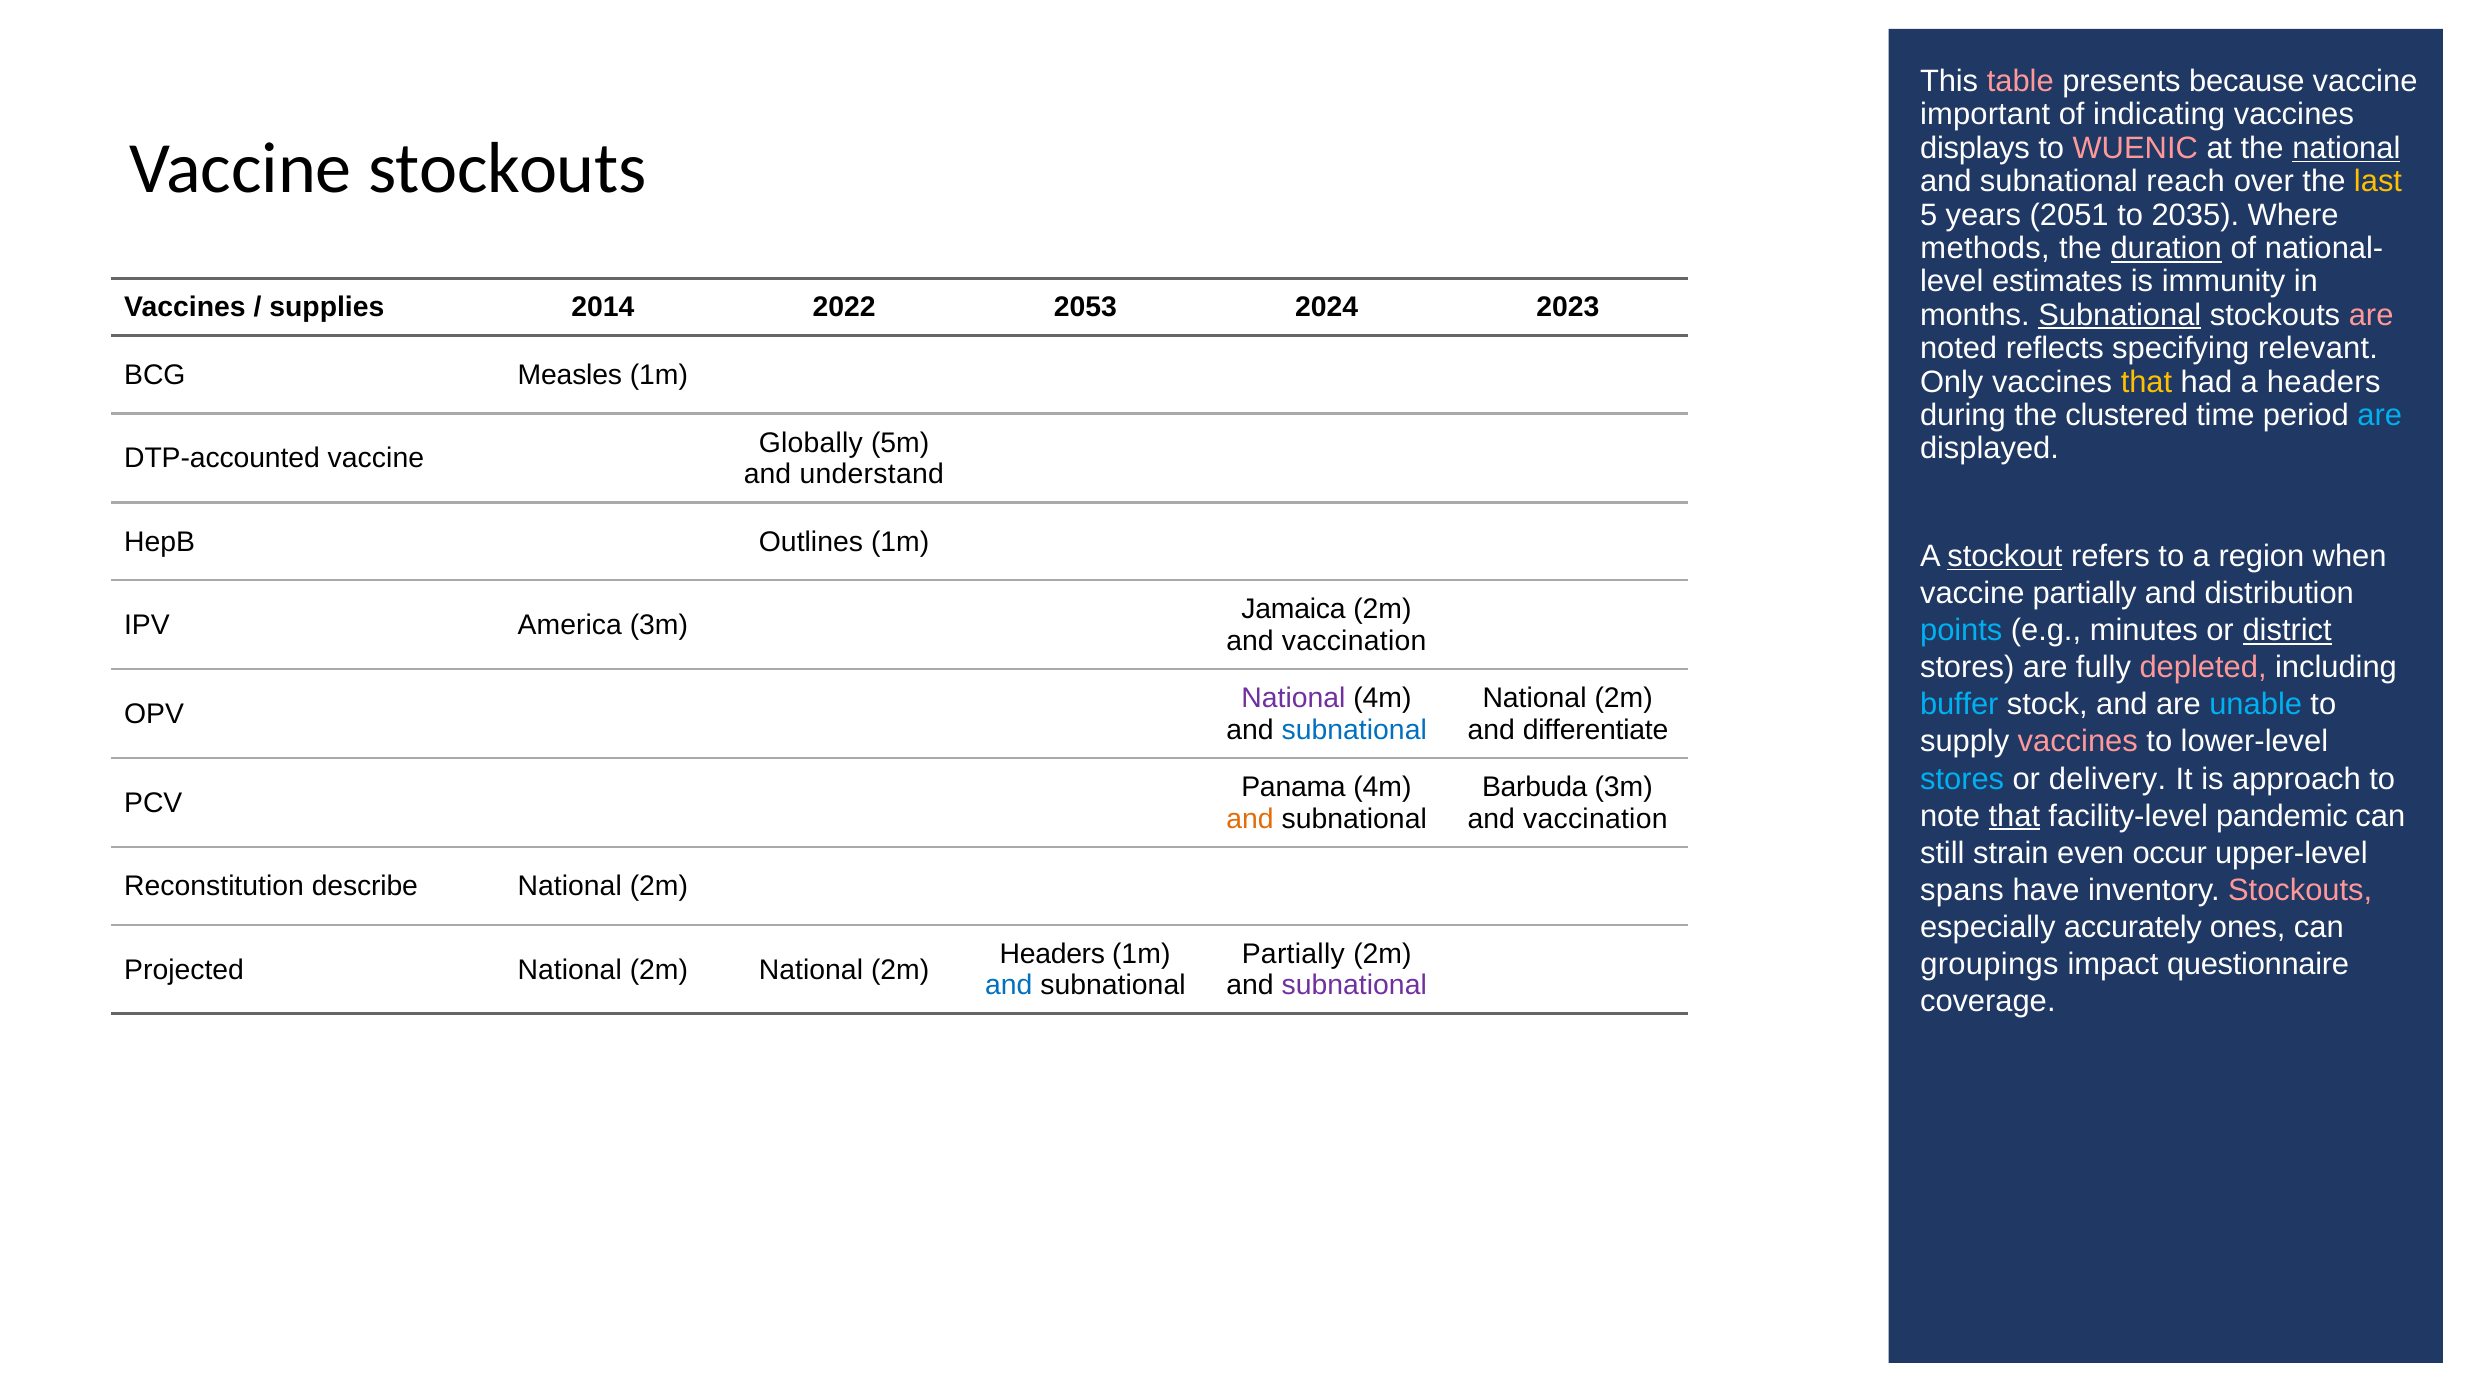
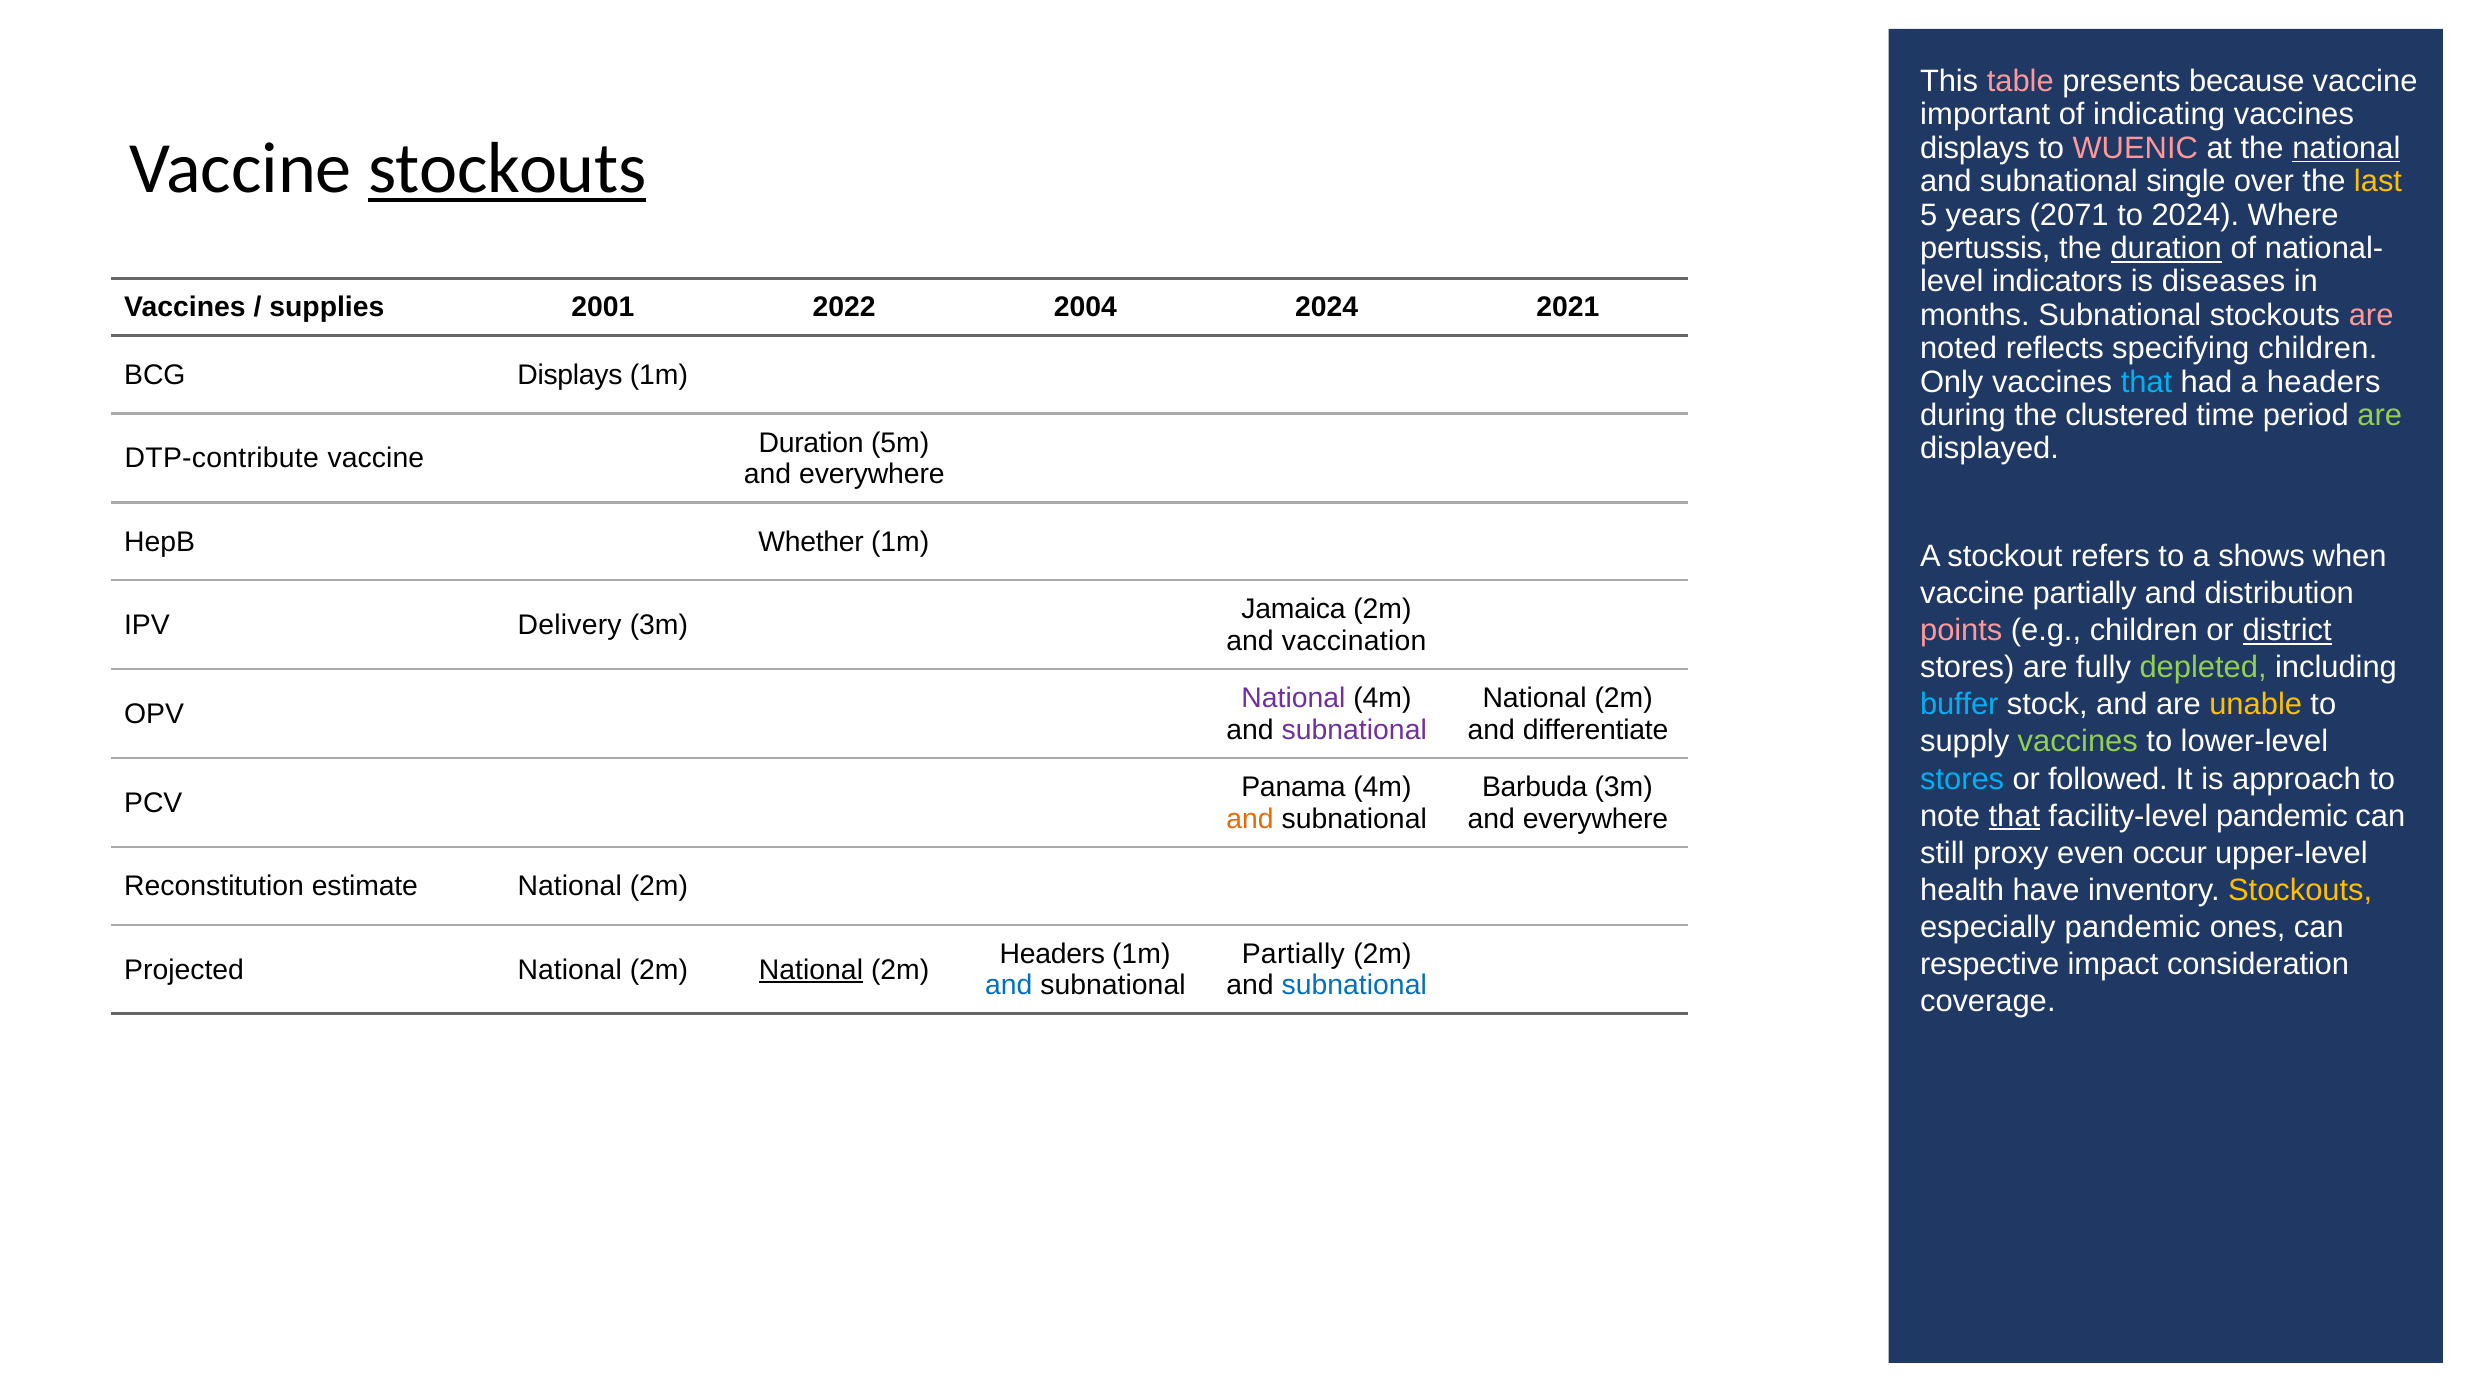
stockouts at (507, 169) underline: none -> present
reach: reach -> single
2051: 2051 -> 2071
to 2035: 2035 -> 2024
methods: methods -> pertussis
estimates: estimates -> indicators
immunity: immunity -> diseases
2014: 2014 -> 2001
2053: 2053 -> 2004
2023: 2023 -> 2021
Subnational at (2120, 315) underline: present -> none
specifying relevant: relevant -> children
BCG Measles: Measles -> Displays
that at (2146, 382) colour: yellow -> light blue
are at (2380, 415) colour: light blue -> light green
Globally at (811, 443): Globally -> Duration
DTP-accounted: DTP-accounted -> DTP-contribute
understand at (872, 474): understand -> everywhere
Outlines: Outlines -> Whether
stockout underline: present -> none
region: region -> shows
America: America -> Delivery
points colour: light blue -> pink
e.g minutes: minutes -> children
depleted colour: pink -> light green
unable colour: light blue -> yellow
subnational at (1354, 730) colour: blue -> purple
vaccines at (2078, 742) colour: pink -> light green
delivery: delivery -> followed
vaccination at (1595, 819): vaccination -> everywhere
strain: strain -> proxy
describe: describe -> estimate
spans: spans -> health
Stockouts at (2300, 890) colour: pink -> yellow
especially accurately: accurately -> pandemic
groupings: groupings -> respective
questionnaire: questionnaire -> consideration
National at (811, 969) underline: none -> present
subnational at (1354, 985) colour: purple -> blue
